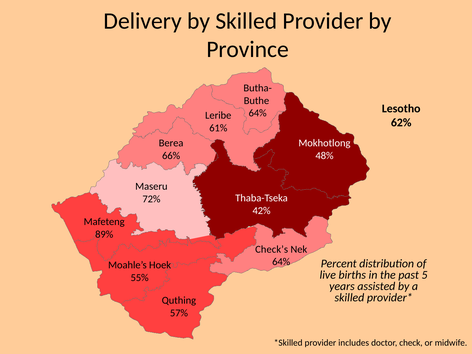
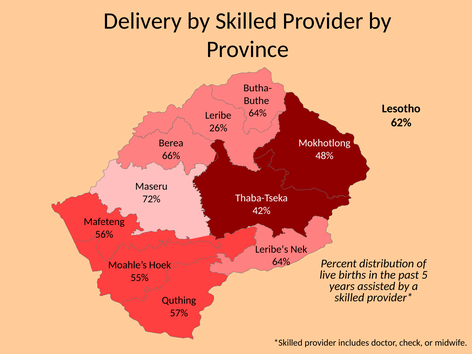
61%: 61% -> 26%
89%: 89% -> 56%
Check’s: Check’s -> Leribe’s
